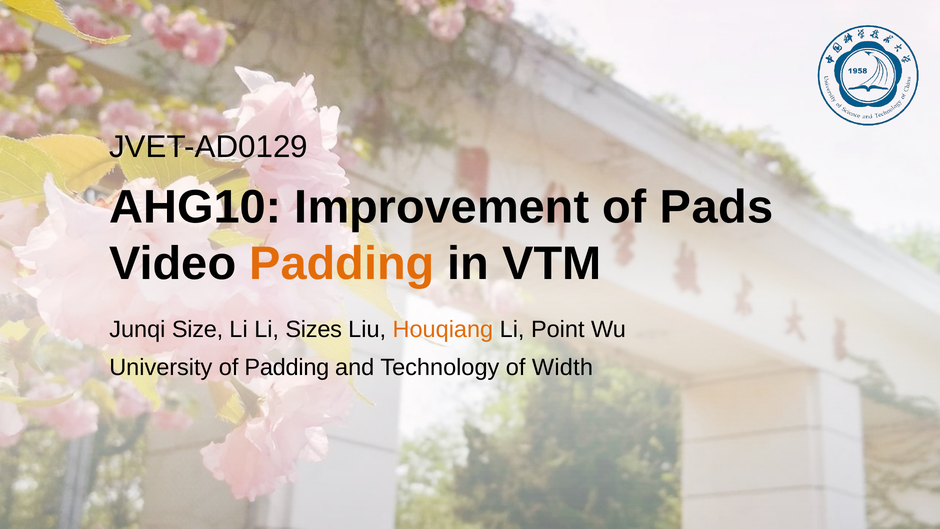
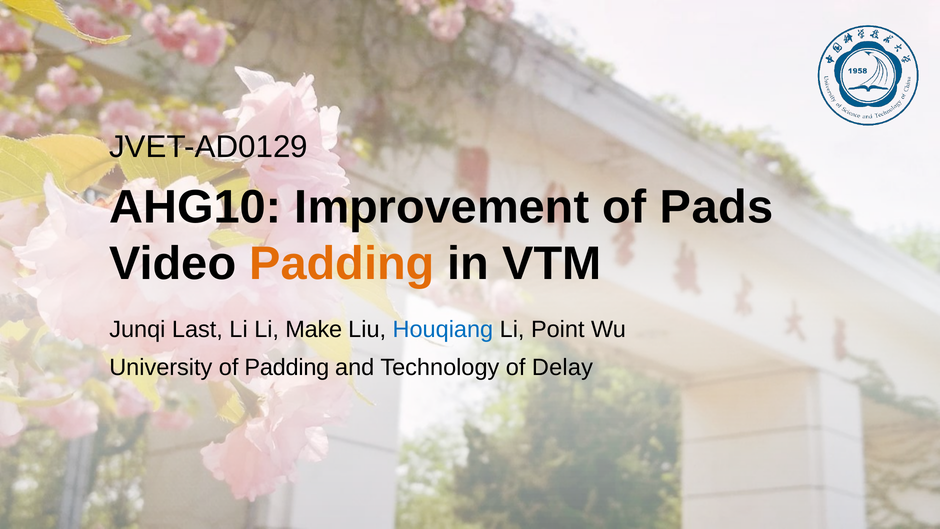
Size: Size -> Last
Sizes: Sizes -> Make
Houqiang colour: orange -> blue
Width: Width -> Delay
